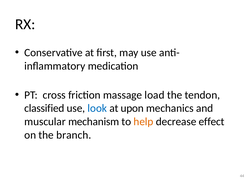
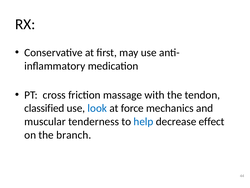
load: load -> with
upon: upon -> force
mechanism: mechanism -> tenderness
help colour: orange -> blue
